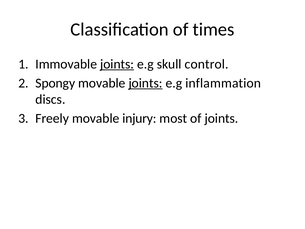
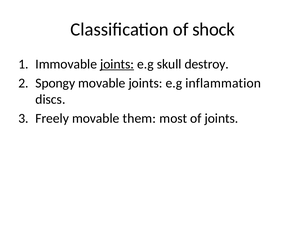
times: times -> shock
control: control -> destroy
joints at (146, 83) underline: present -> none
injury: injury -> them
